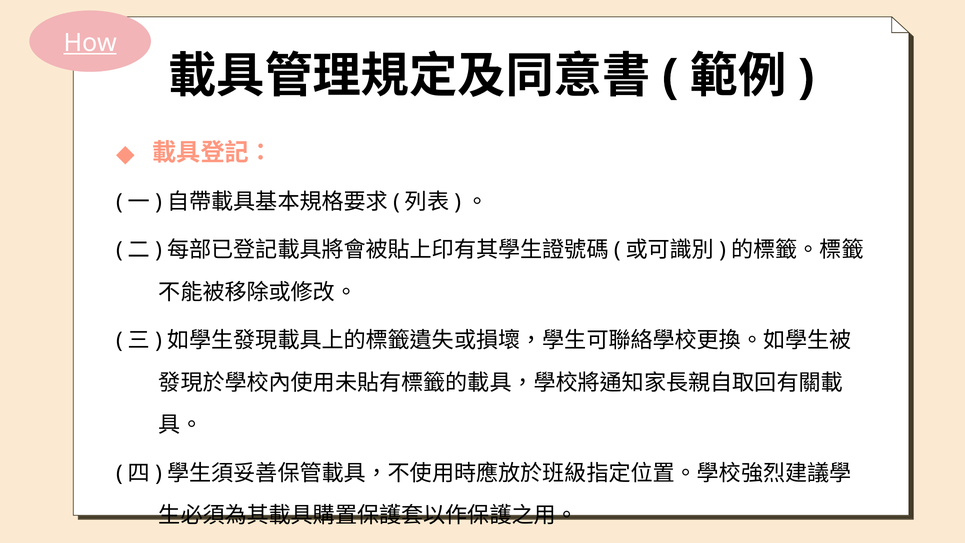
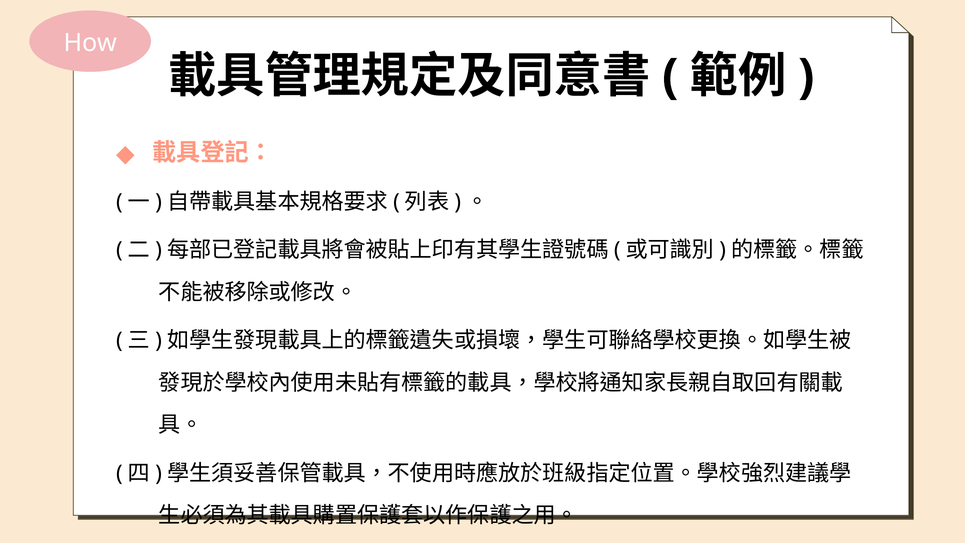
How underline: present -> none
